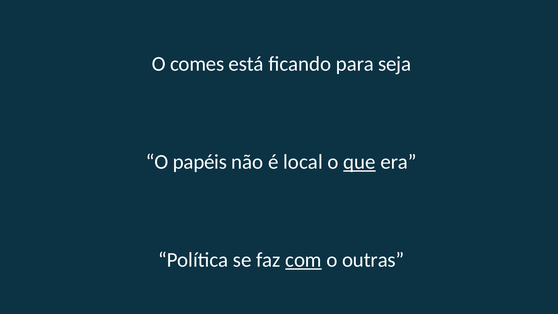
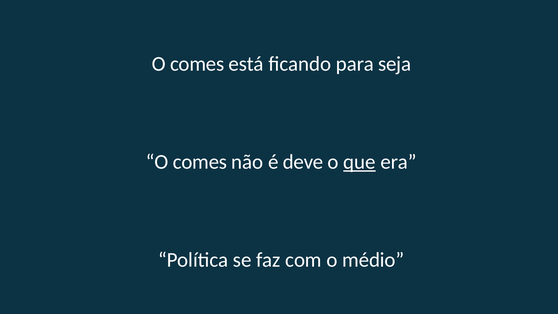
papéis at (200, 162): papéis -> comes
local: local -> deve
com underline: present -> none
outras: outras -> médio
